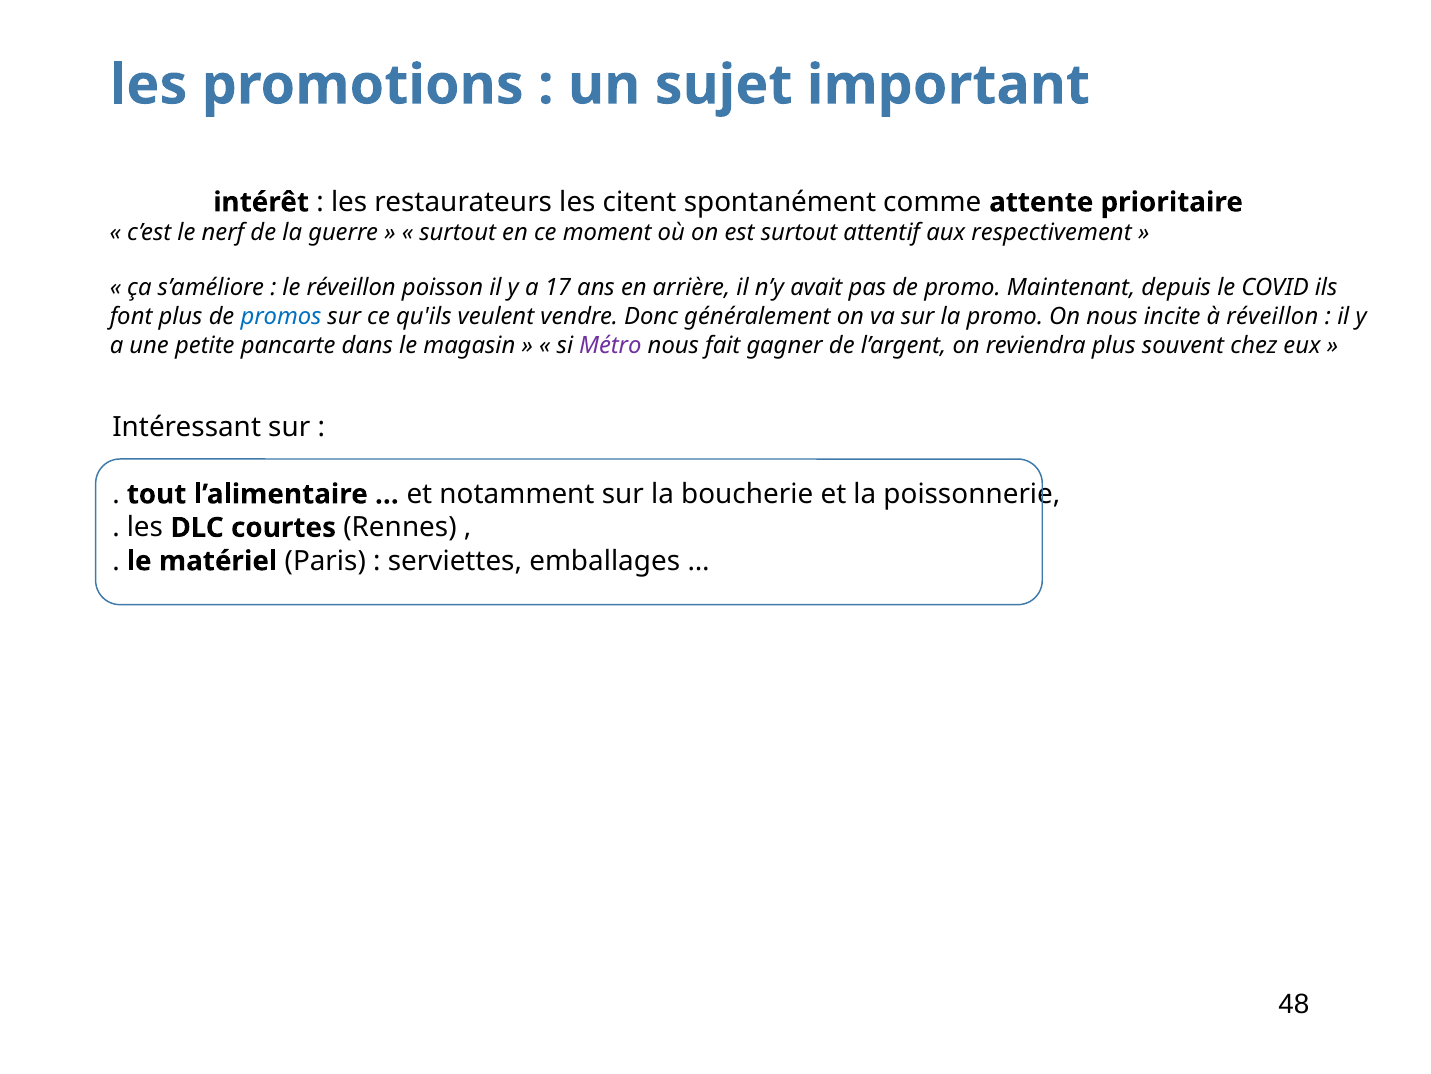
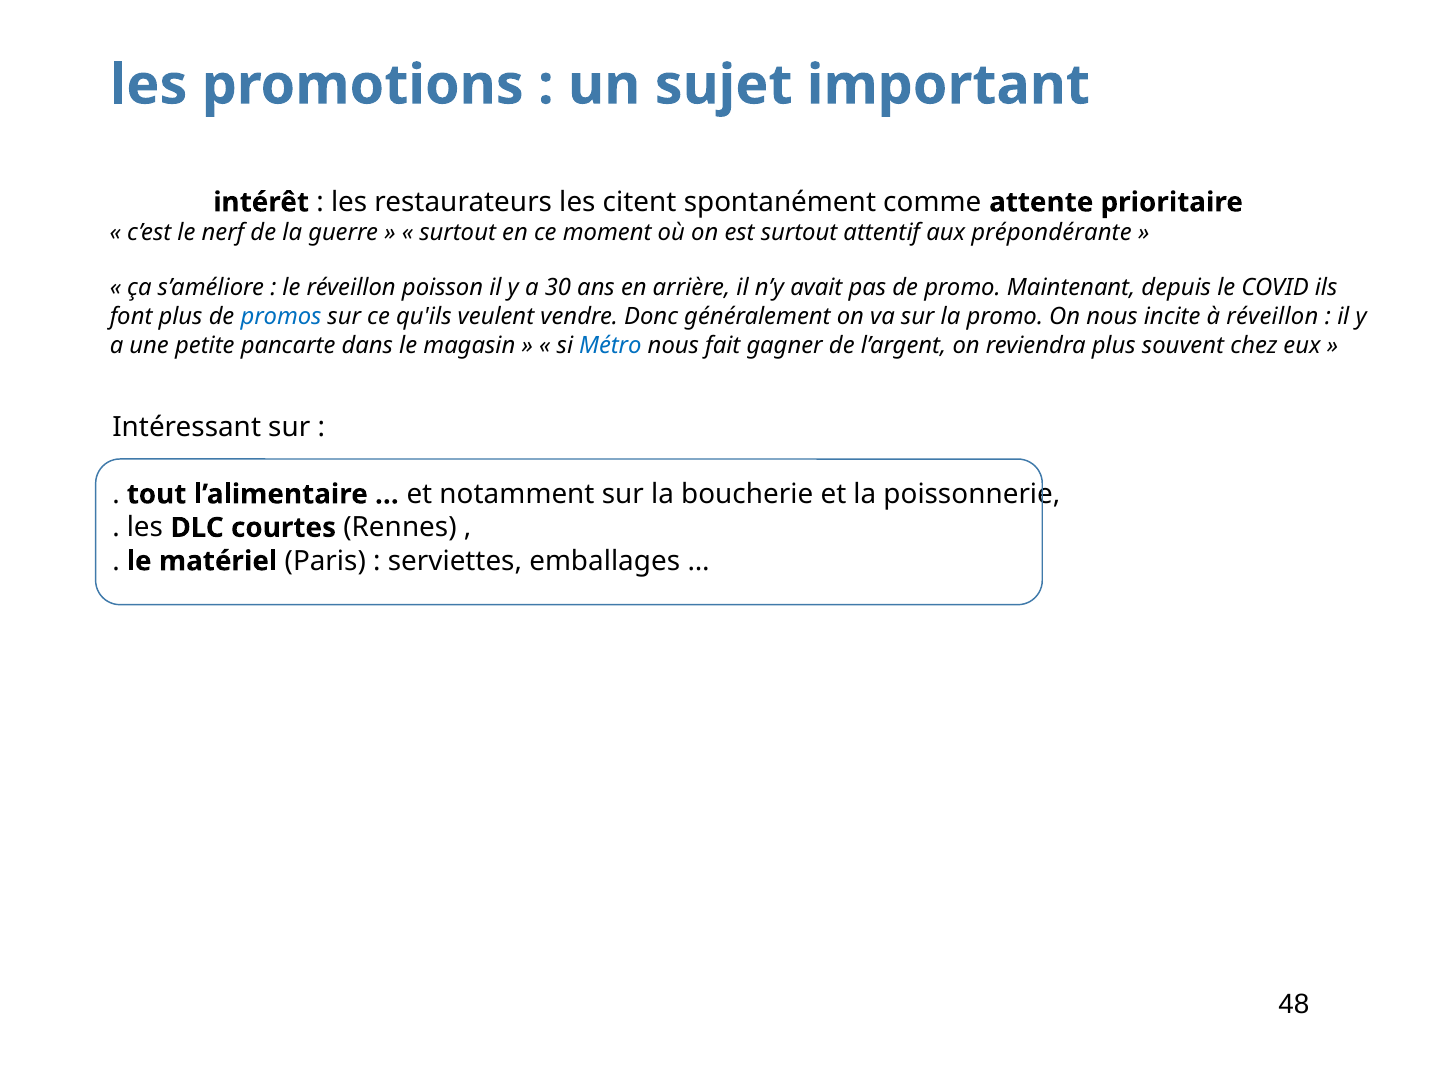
respectivement: respectivement -> prépondérante
17: 17 -> 30
Métro colour: purple -> blue
